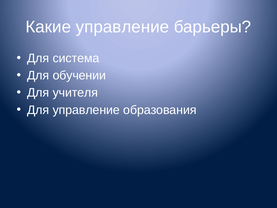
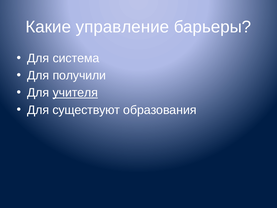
обучении: обучении -> получили
учителя underline: none -> present
Для управление: управление -> существуют
